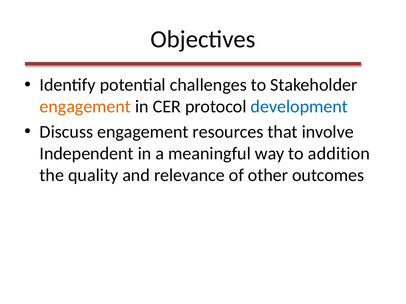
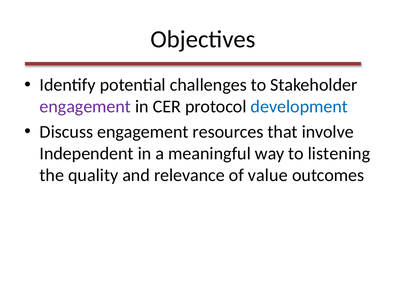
engagement at (85, 107) colour: orange -> purple
addition: addition -> listening
other: other -> value
